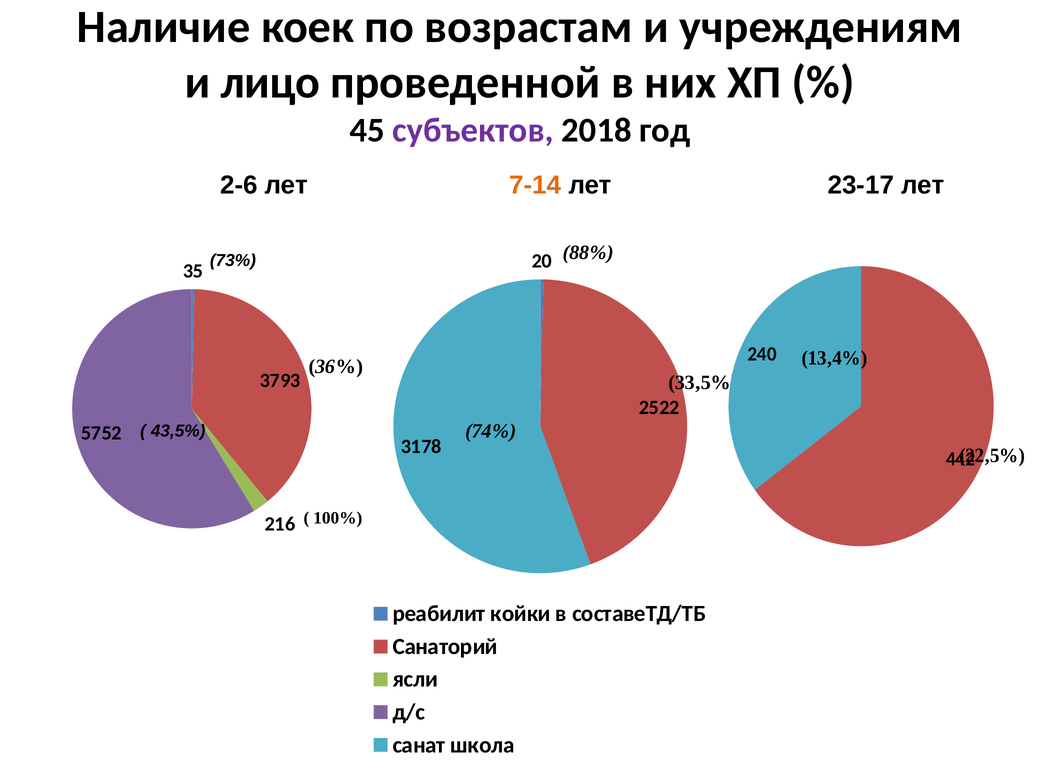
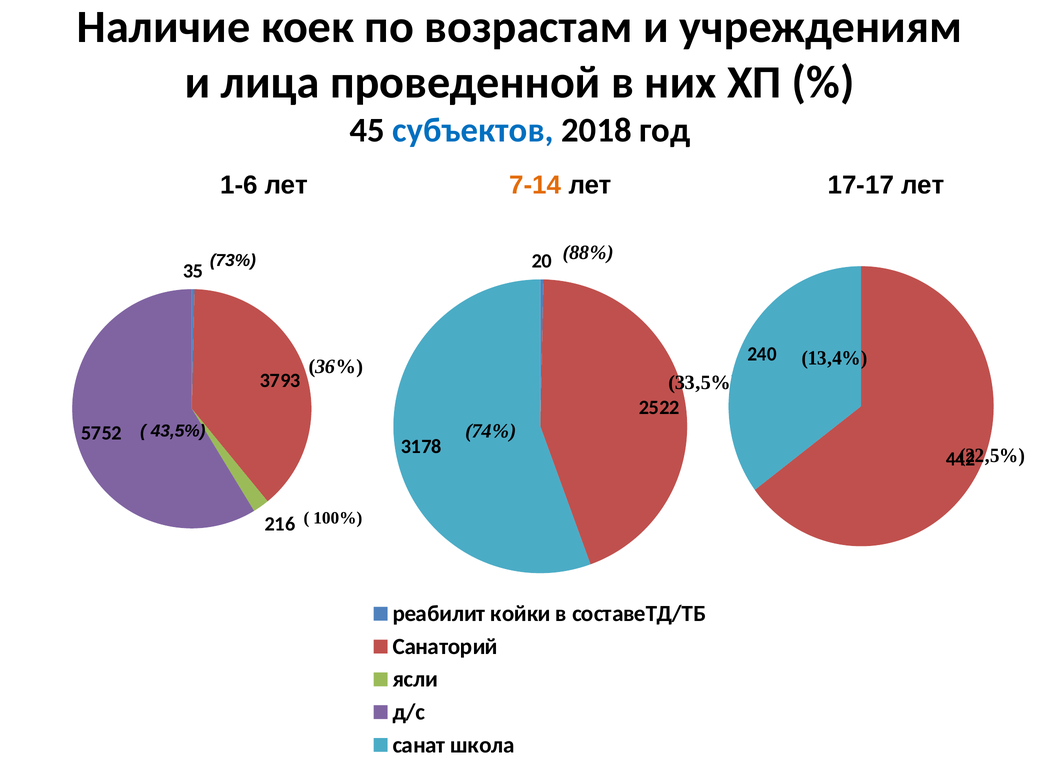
лицо: лицо -> лица
субъектов colour: purple -> blue
2-6: 2-6 -> 1-6
23-17: 23-17 -> 17-17
